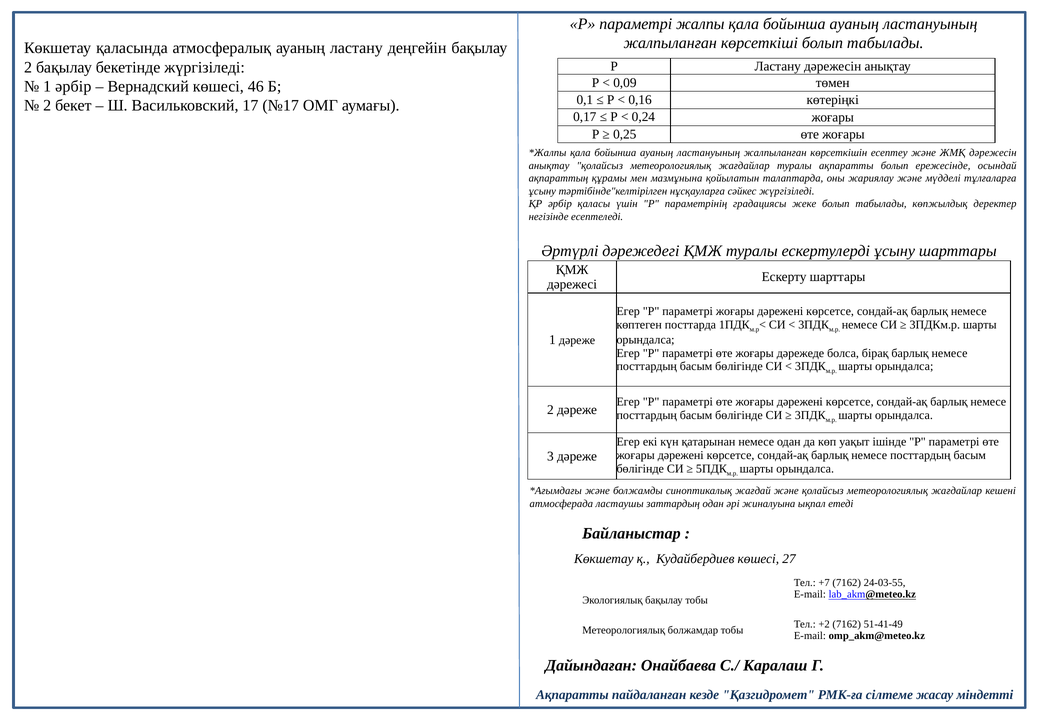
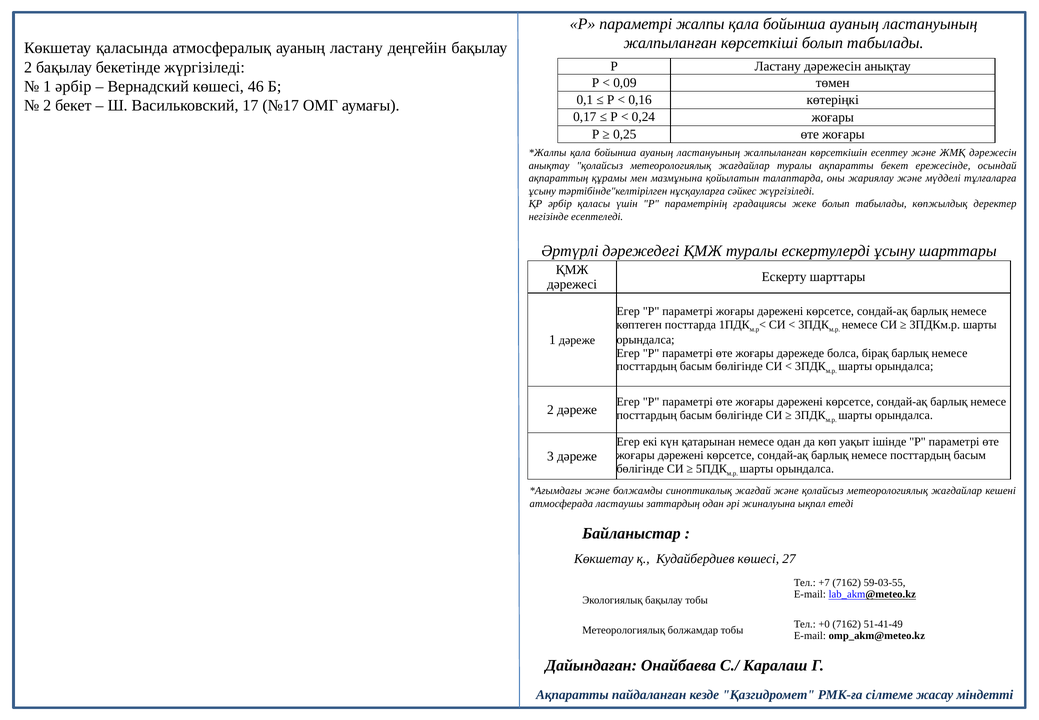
ақпаратты болып: болып -> бекет
24-03-55: 24-03-55 -> 59-03-55
+2: +2 -> +0
